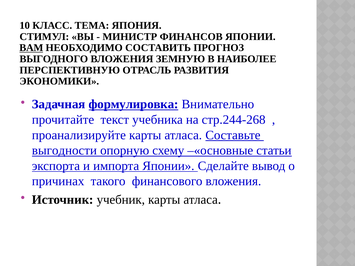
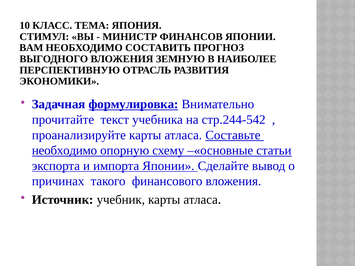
ВАМ underline: present -> none
стр.244-268: стр.244-268 -> стр.244-542
выгодности at (64, 151): выгодности -> необходимо
